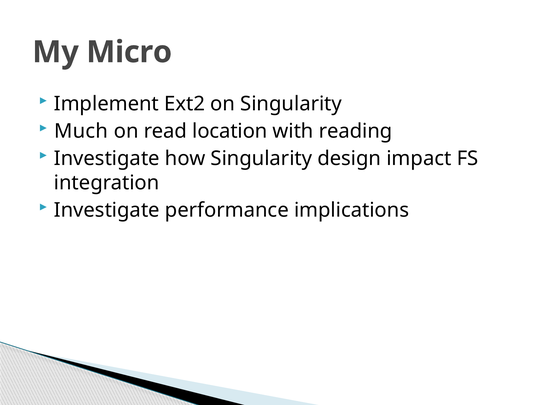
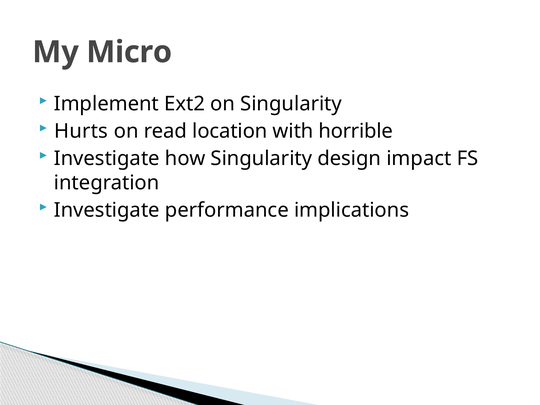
Much: Much -> Hurts
reading: reading -> horrible
